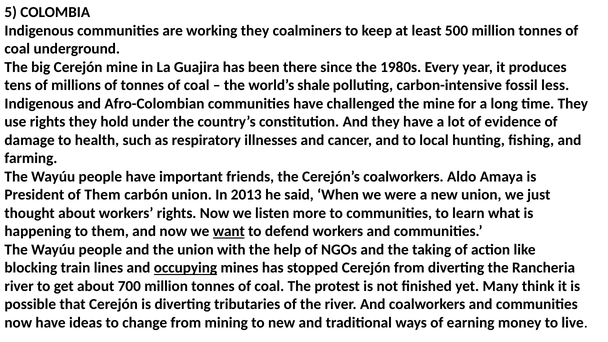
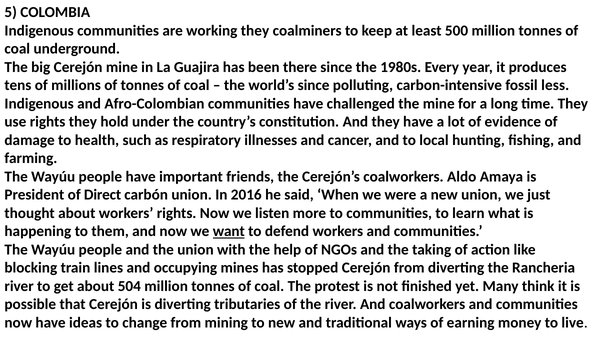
world’s shale: shale -> since
of Them: Them -> Direct
2013: 2013 -> 2016
occupying underline: present -> none
700: 700 -> 504
